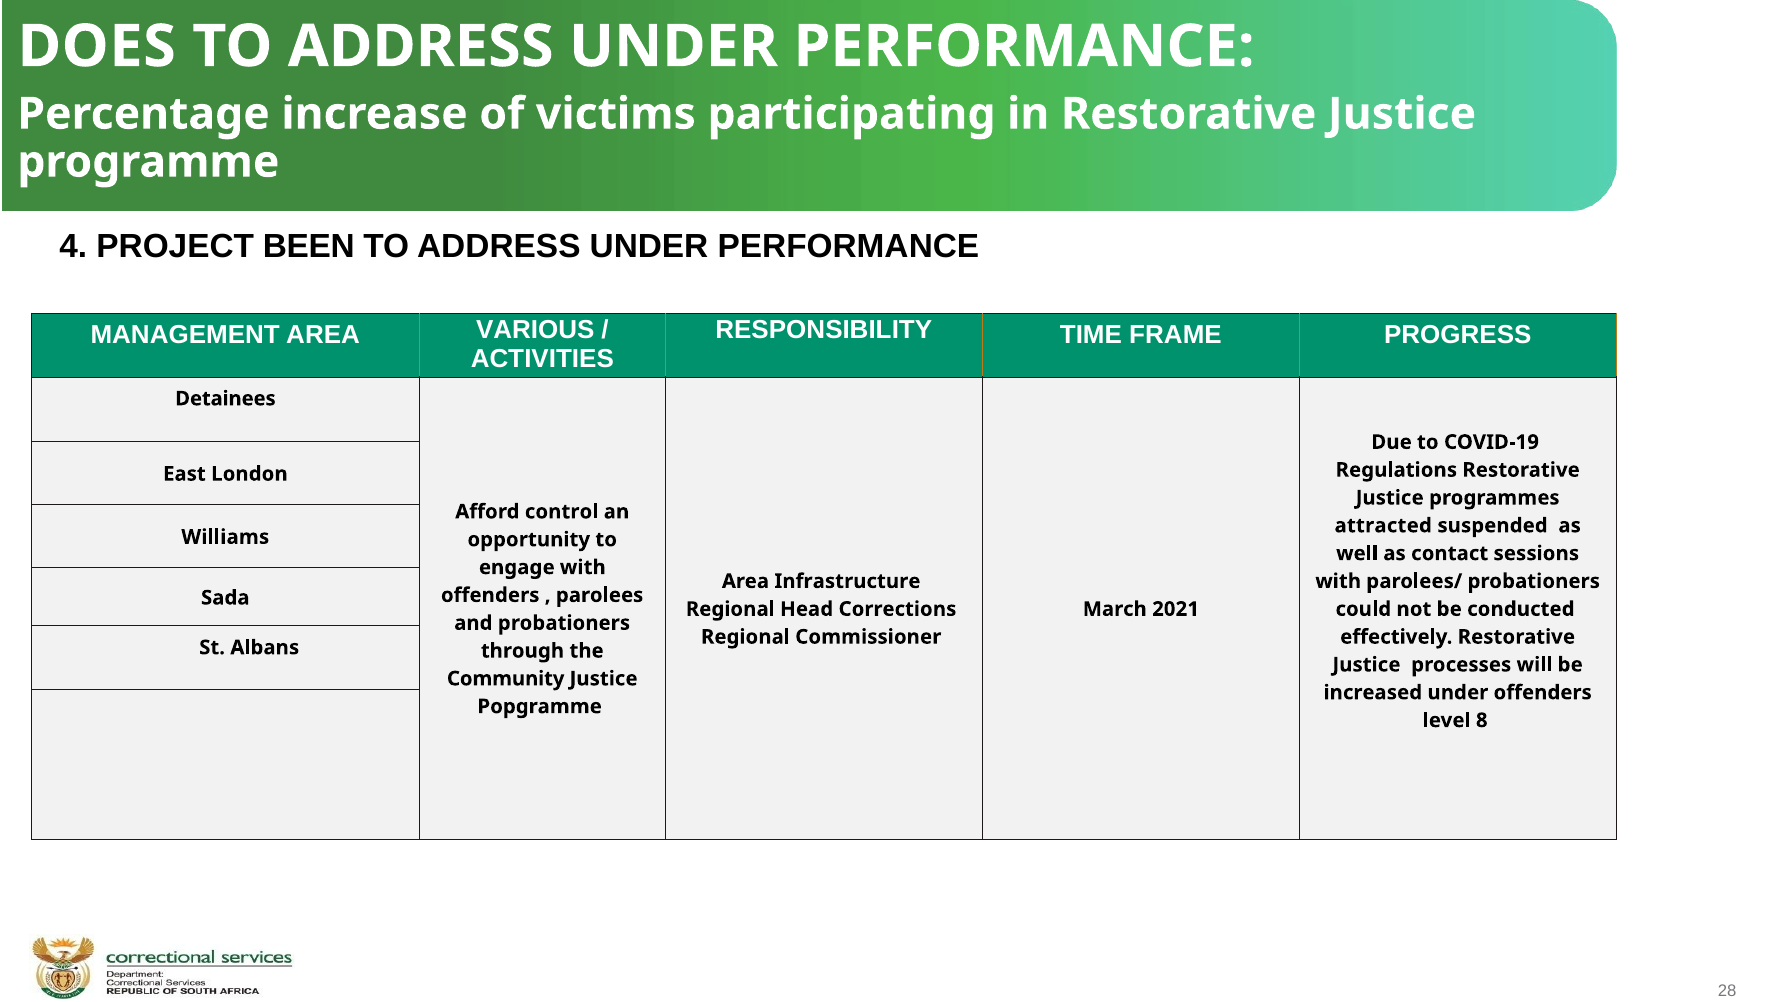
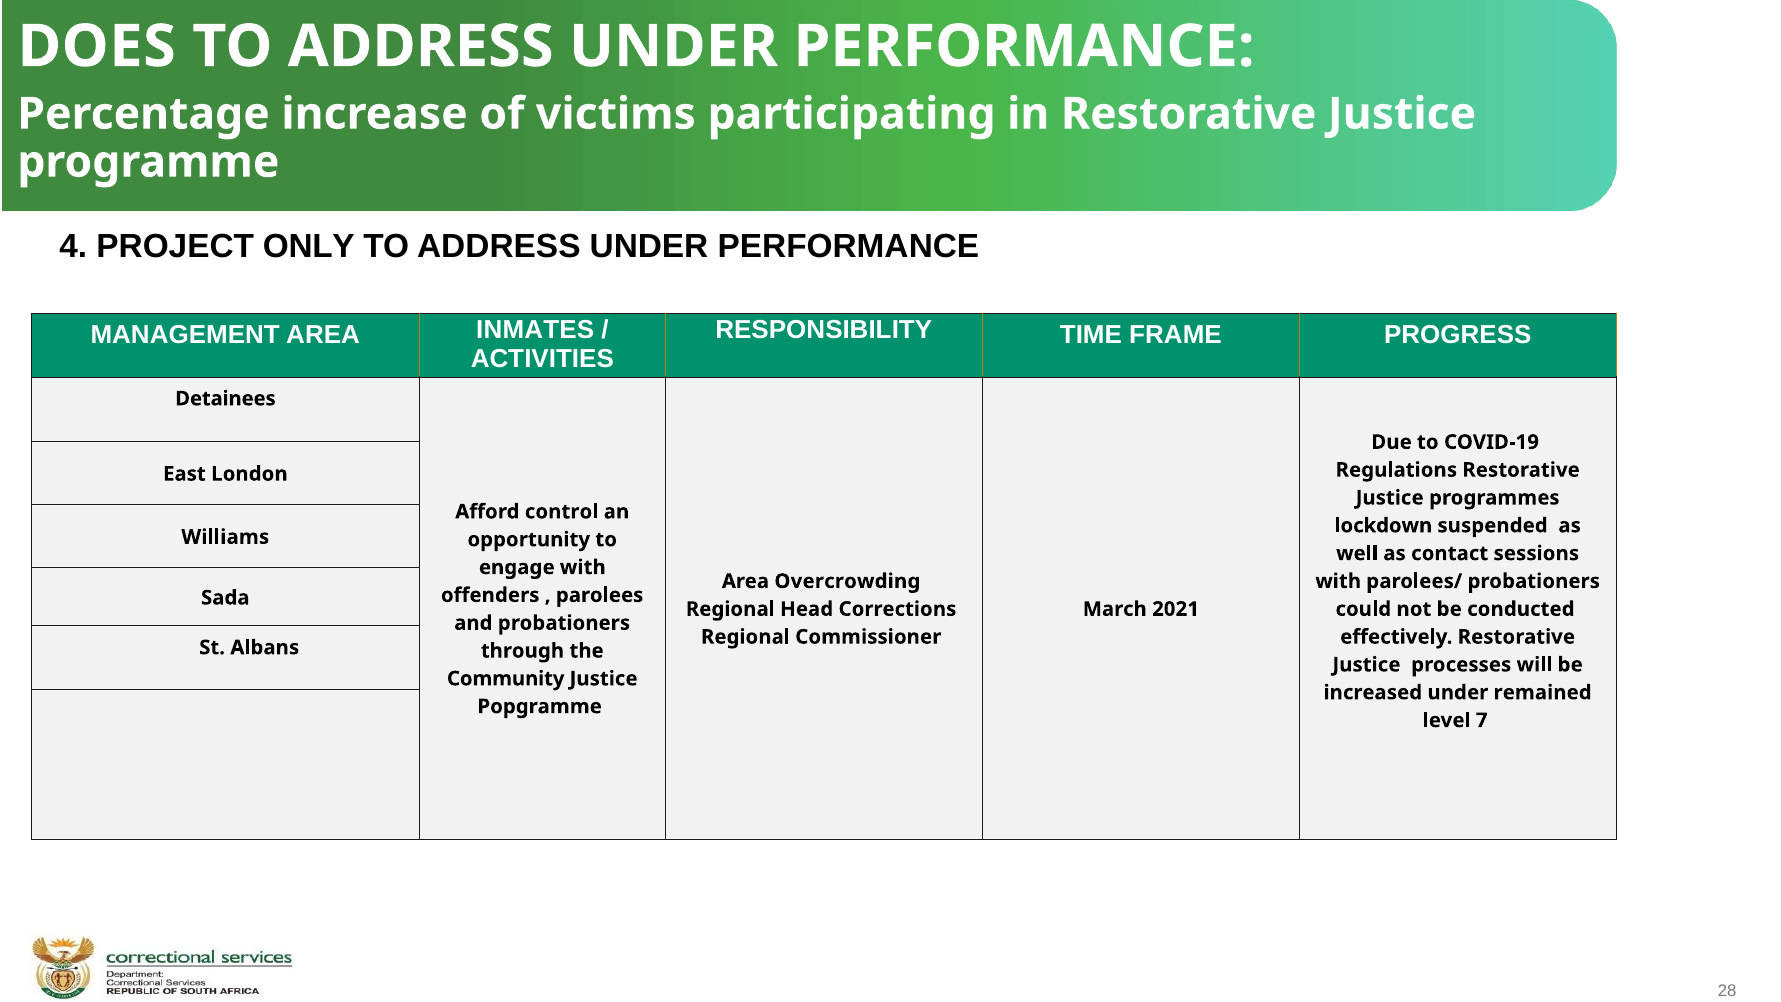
BEEN: BEEN -> ONLY
VARIOUS: VARIOUS -> INMATES
attracted: attracted -> lockdown
Infrastructure: Infrastructure -> Overcrowding
under offenders: offenders -> remained
8: 8 -> 7
